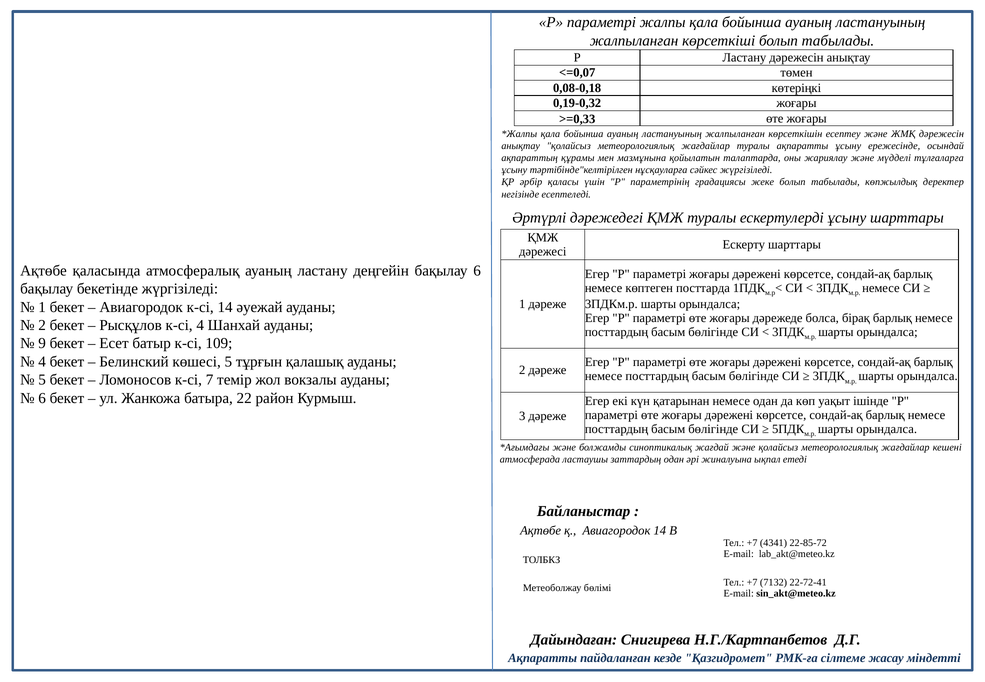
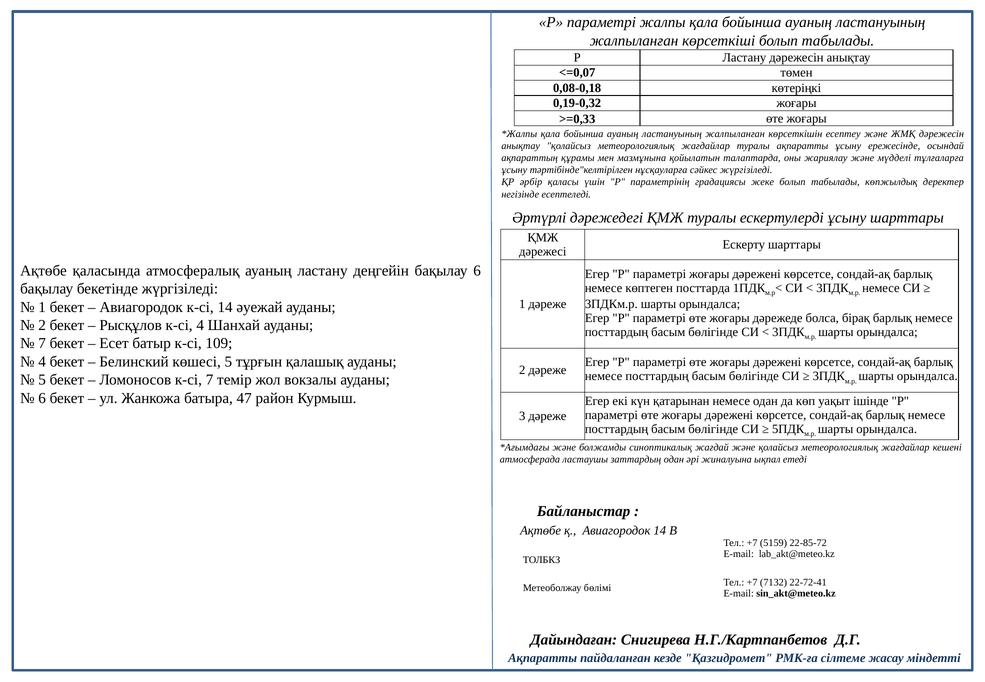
9 at (42, 343): 9 -> 7
22: 22 -> 47
4341: 4341 -> 5159
